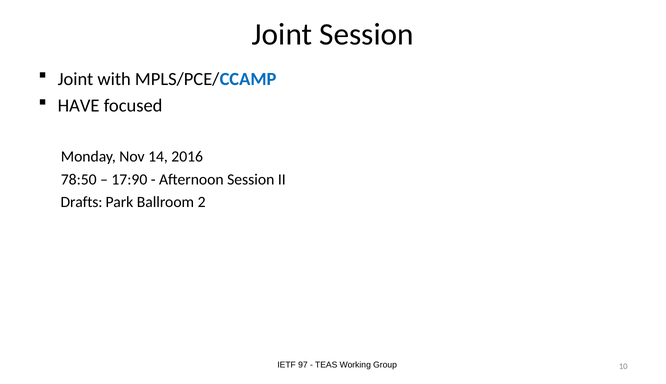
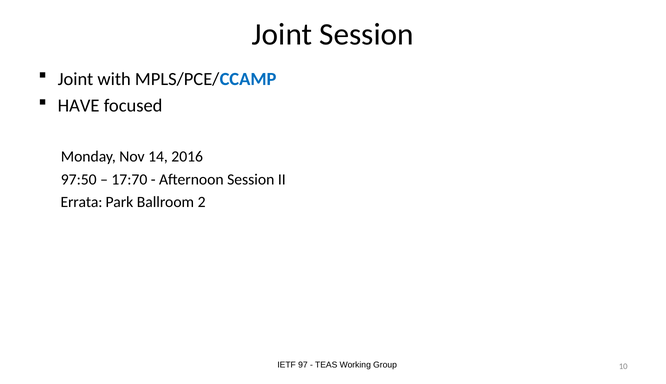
78:50: 78:50 -> 97:50
17:90: 17:90 -> 17:70
Drafts: Drafts -> Errata
